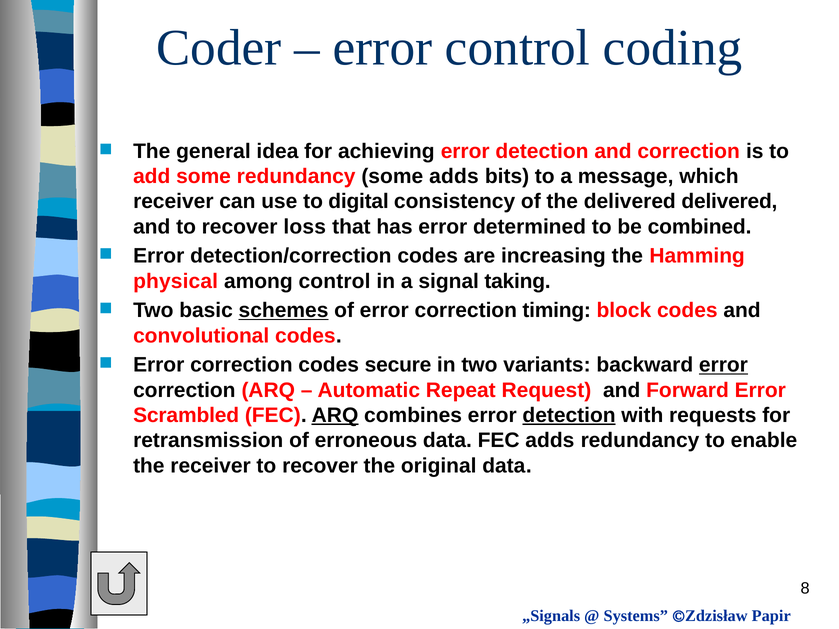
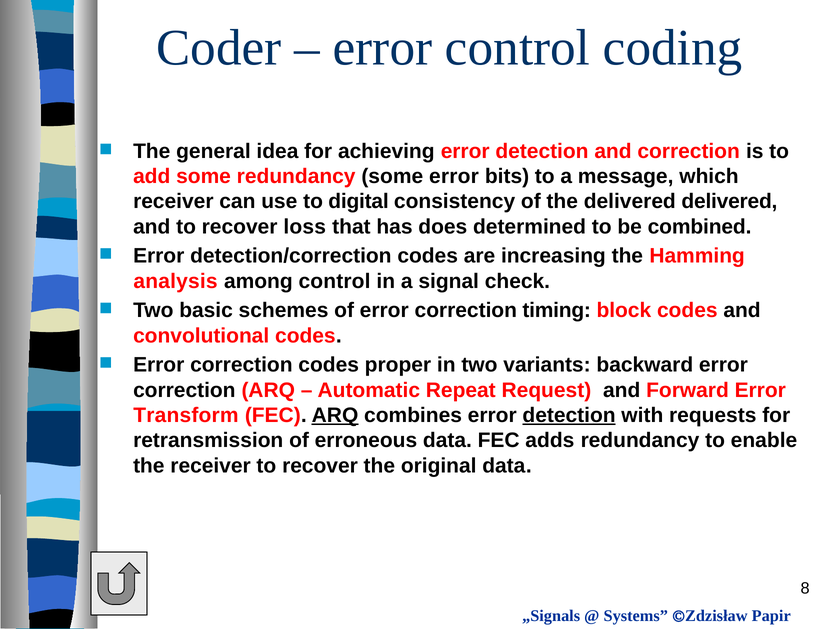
some adds: adds -> error
has error: error -> does
physical: physical -> analysis
taking: taking -> check
schemes underline: present -> none
secure: secure -> proper
error at (723, 365) underline: present -> none
Scrambled: Scrambled -> Transform
